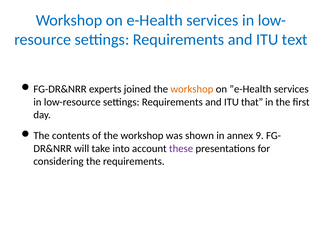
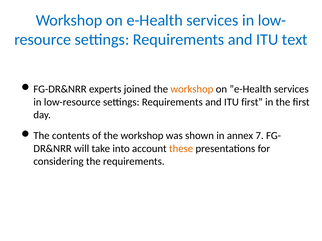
ITU that: that -> first
9: 9 -> 7
these colour: purple -> orange
